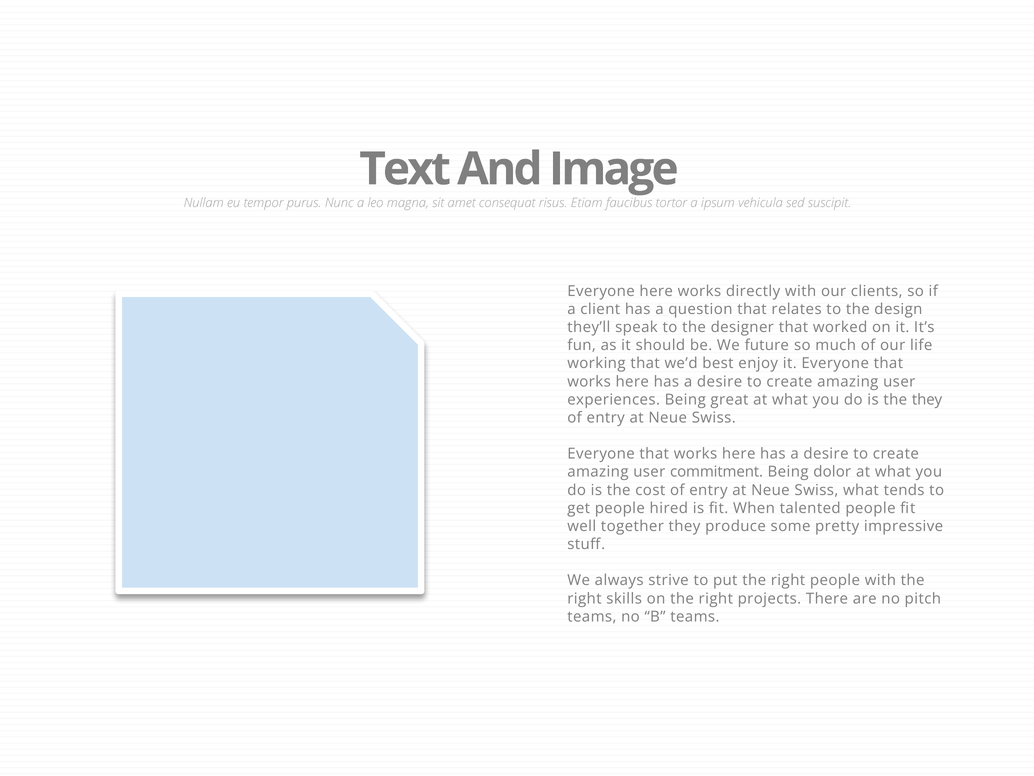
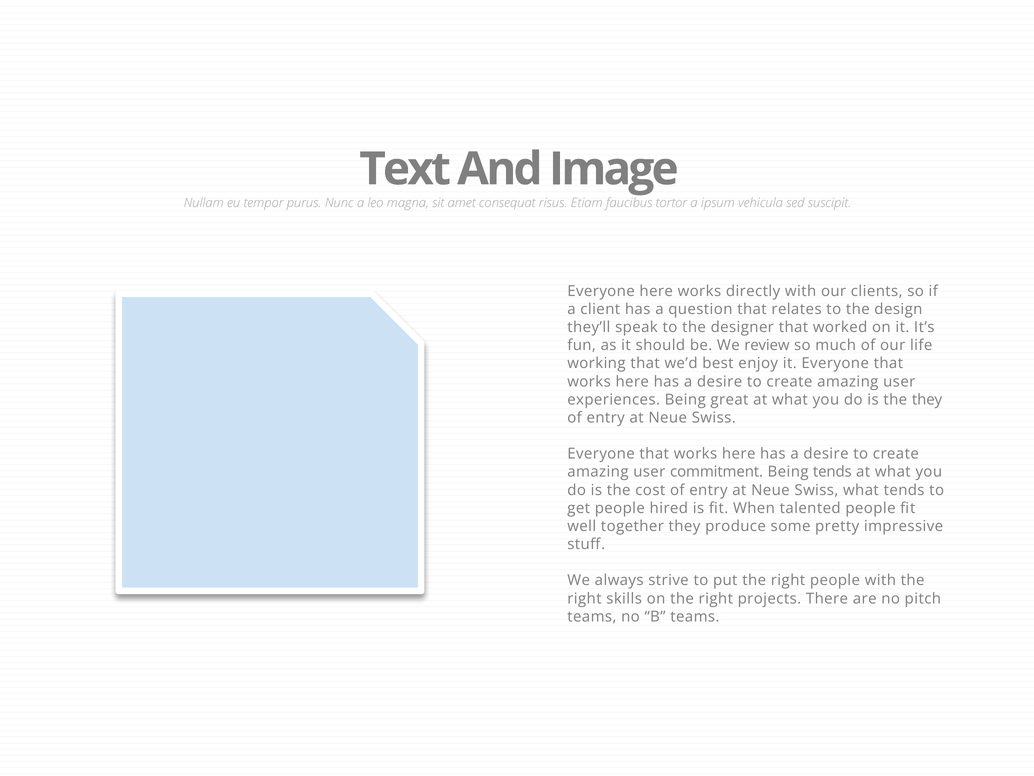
future: future -> review
Being dolor: dolor -> tends
